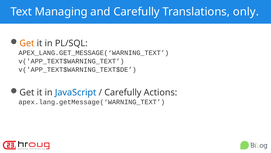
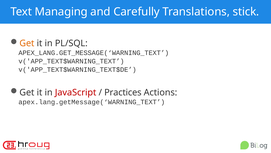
only: only -> stick
JavaScript colour: blue -> red
Carefully at (123, 92): Carefully -> Practices
